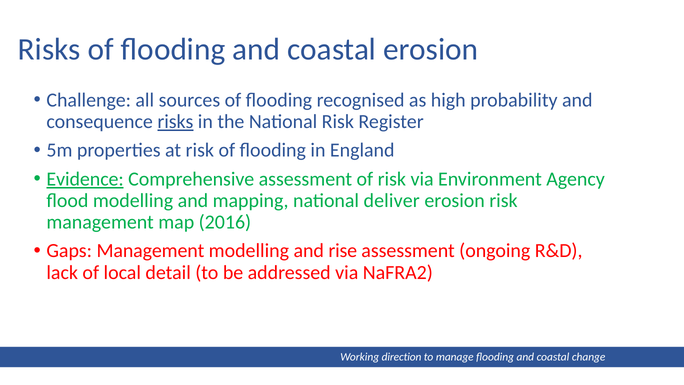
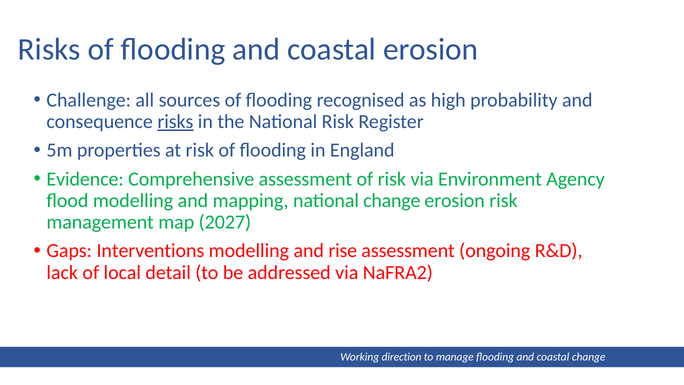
Evidence underline: present -> none
national deliver: deliver -> change
2016: 2016 -> 2027
Gaps Management: Management -> Interventions
